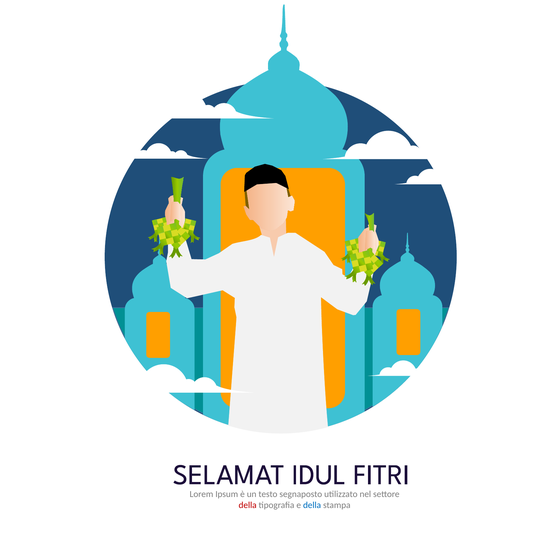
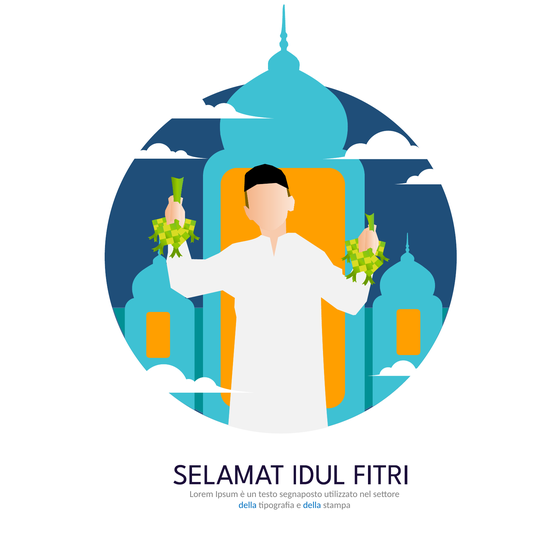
della at (248, 505) colour: red -> blue
